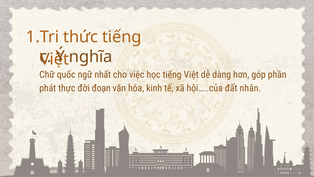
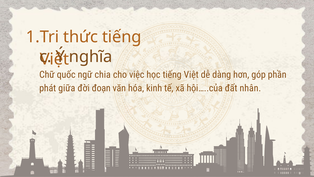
nhất: nhất -> chia
thực: thực -> giữa
